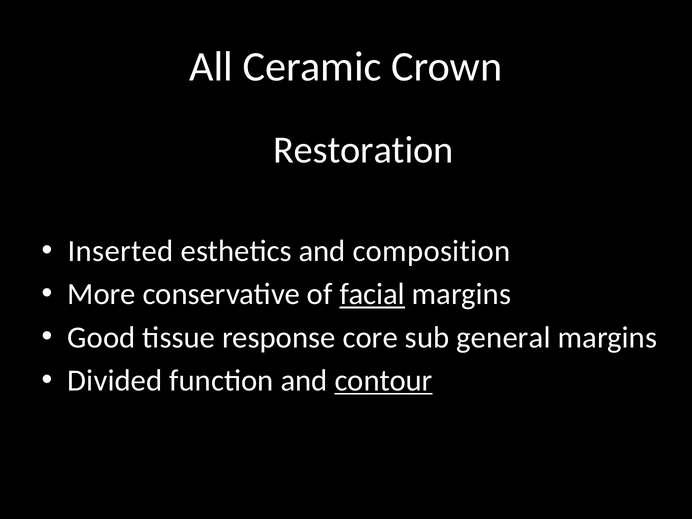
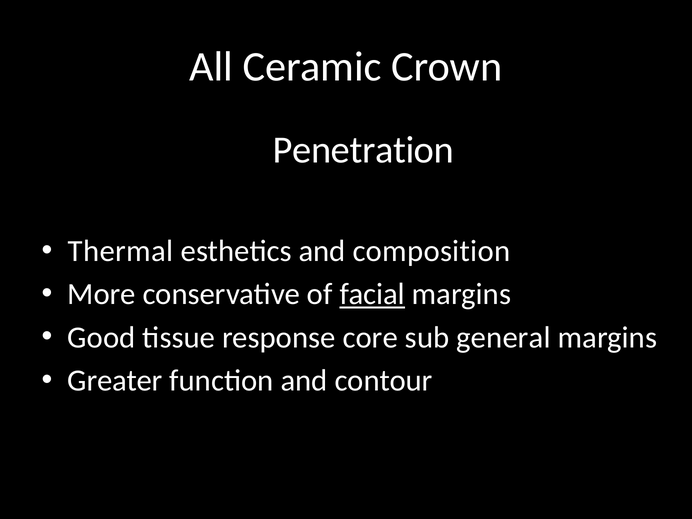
Restoration: Restoration -> Penetration
Inserted: Inserted -> Thermal
Divided: Divided -> Greater
contour underline: present -> none
